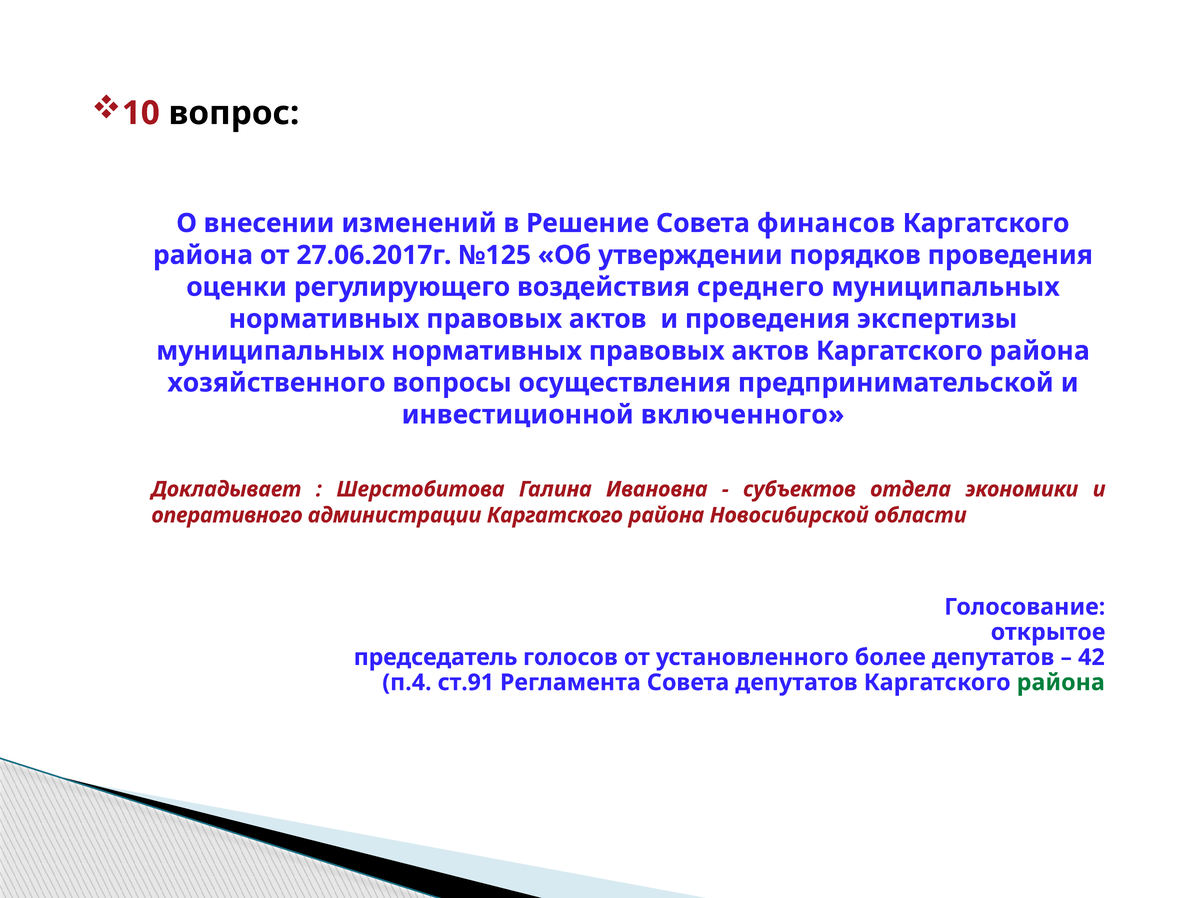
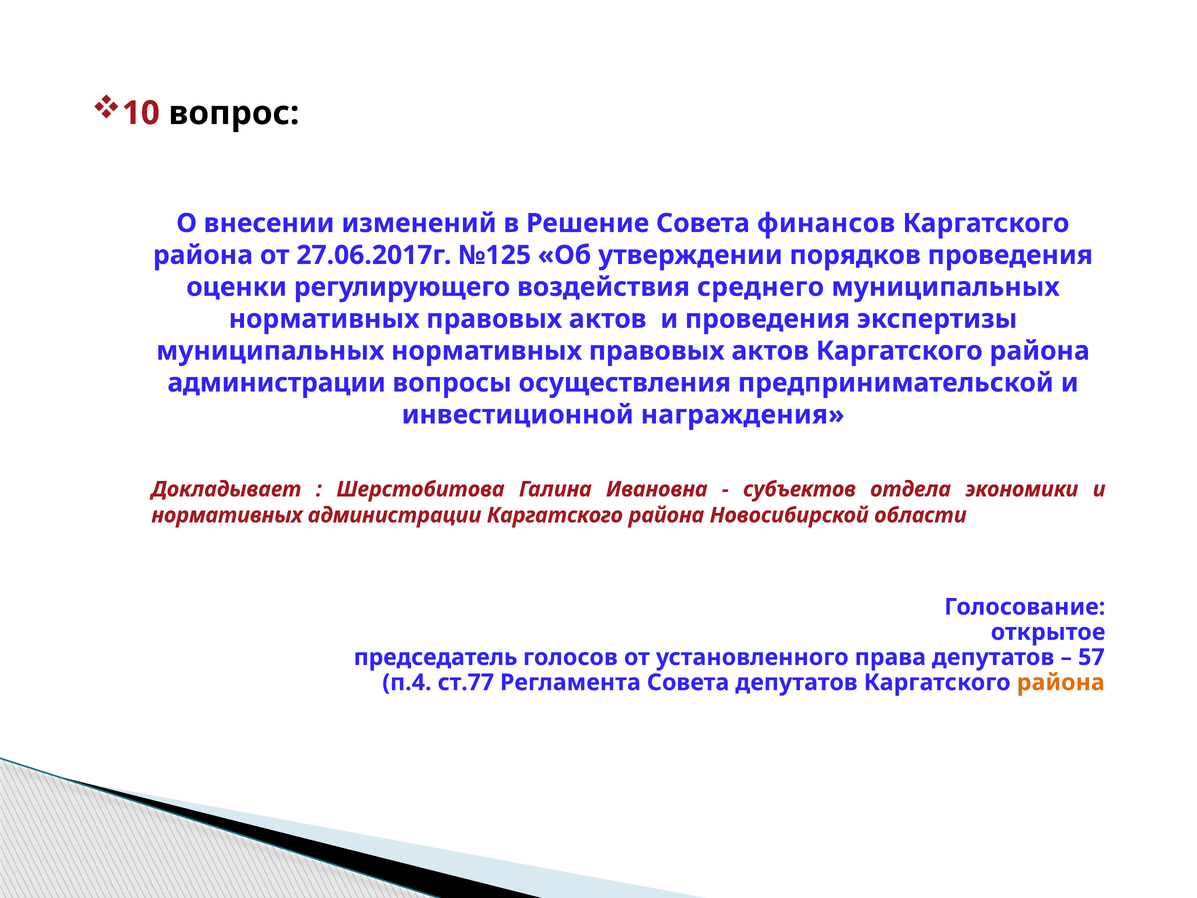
хозяйственного at (277, 383): хозяйственного -> администрации
включенного: включенного -> награждения
оперативного at (227, 515): оперативного -> нормативных
более: более -> права
42: 42 -> 57
ст.91: ст.91 -> ст.77
района at (1061, 682) colour: green -> orange
